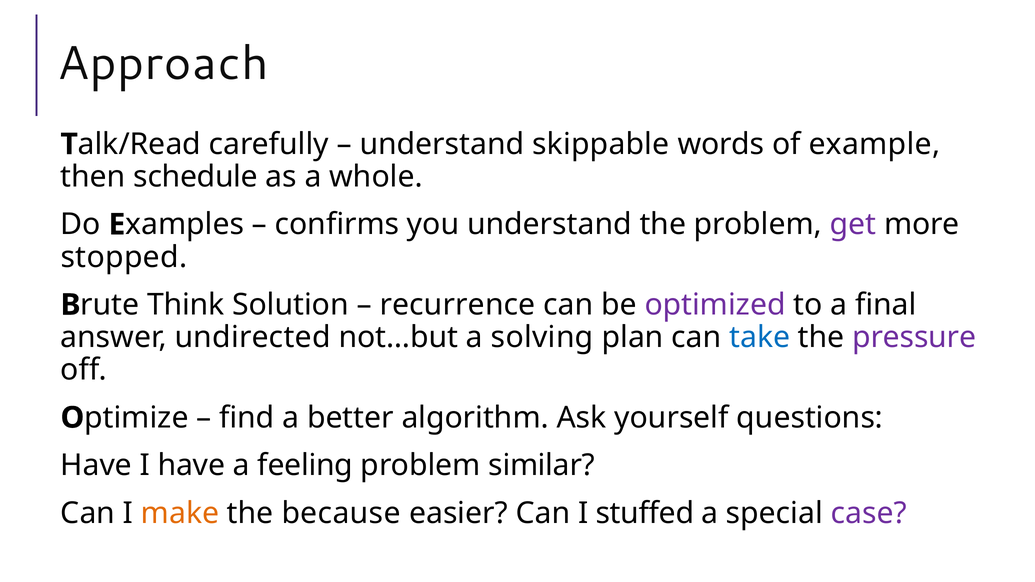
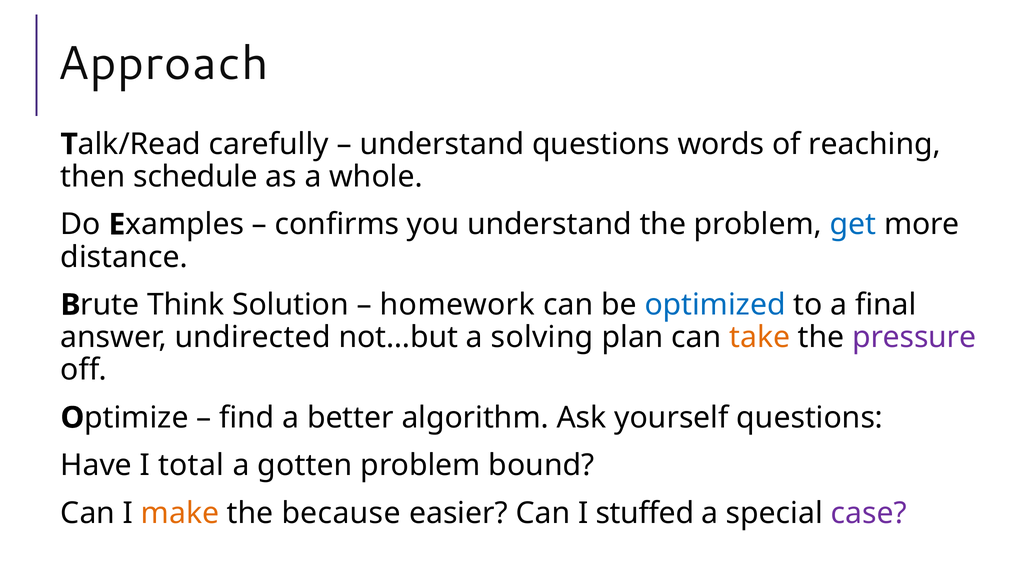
understand skippable: skippable -> questions
example: example -> reaching
get colour: purple -> blue
stopped: stopped -> distance
recurrence: recurrence -> homework
optimized colour: purple -> blue
take colour: blue -> orange
I have: have -> total
feeling: feeling -> gotten
similar: similar -> bound
